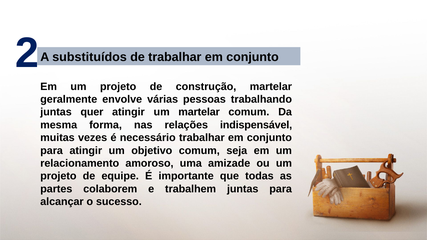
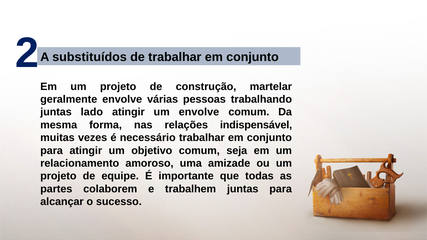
quer: quer -> lado
um martelar: martelar -> envolve
